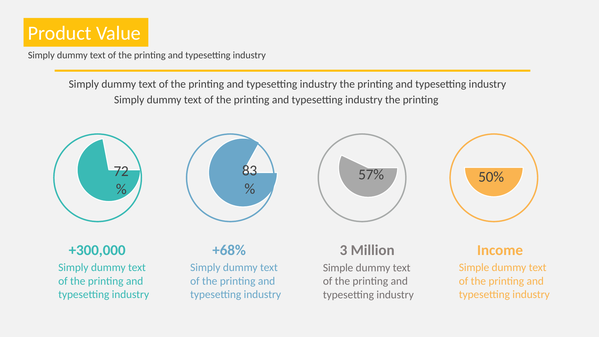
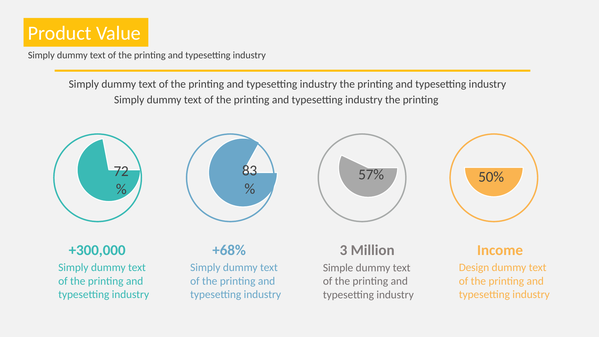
Simple at (474, 268): Simple -> Design
